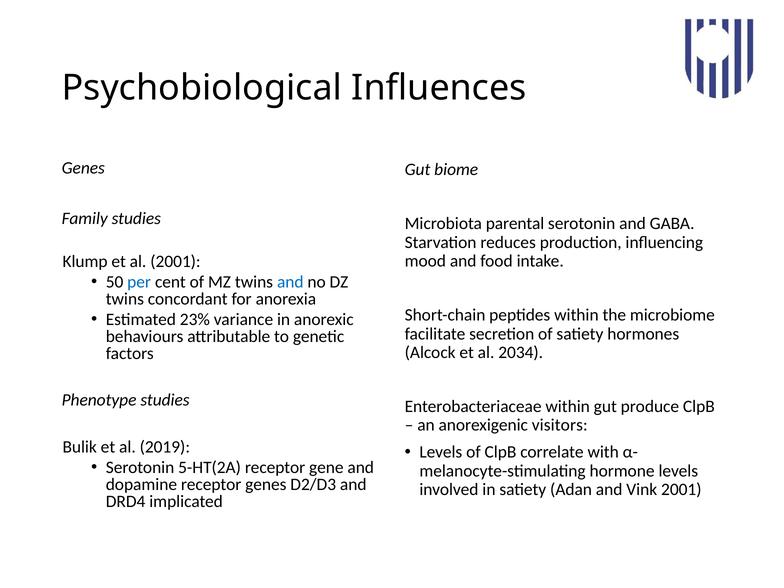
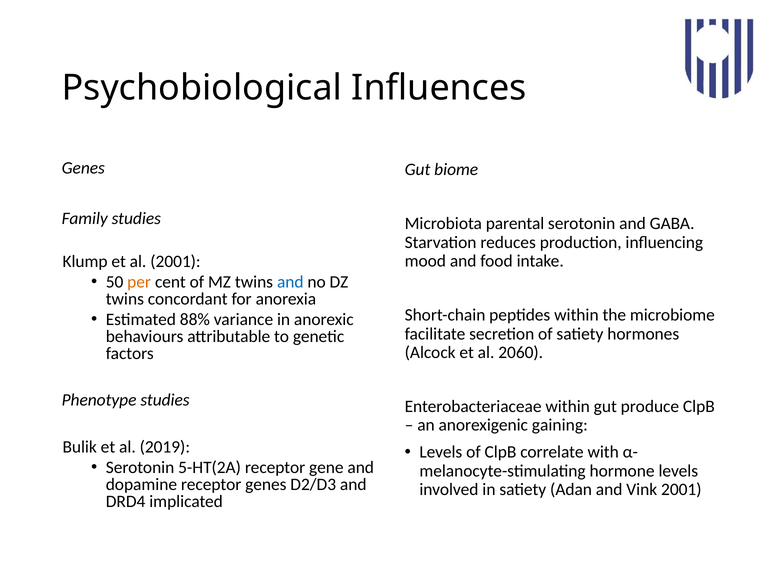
per colour: blue -> orange
23%: 23% -> 88%
2034: 2034 -> 2060
visitors: visitors -> gaining
